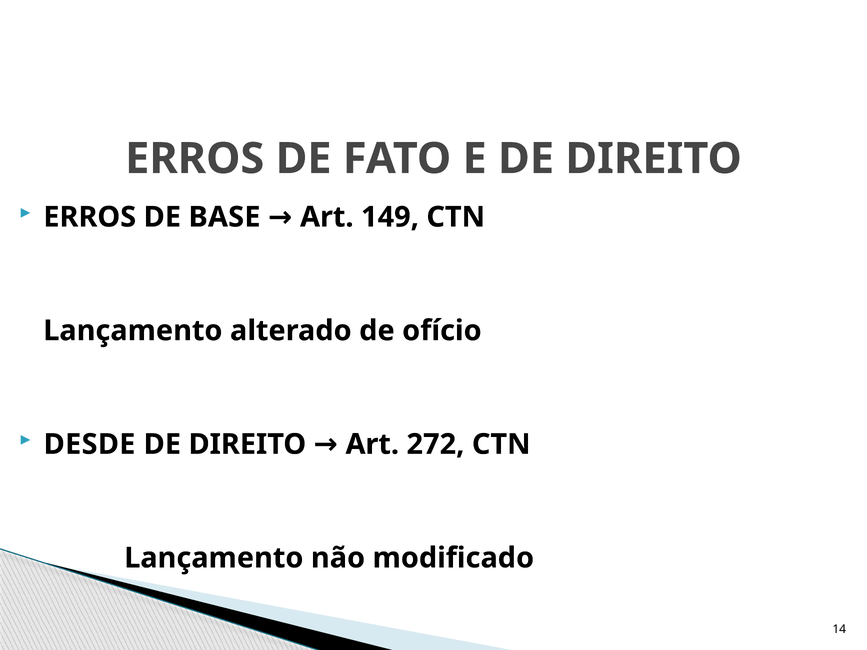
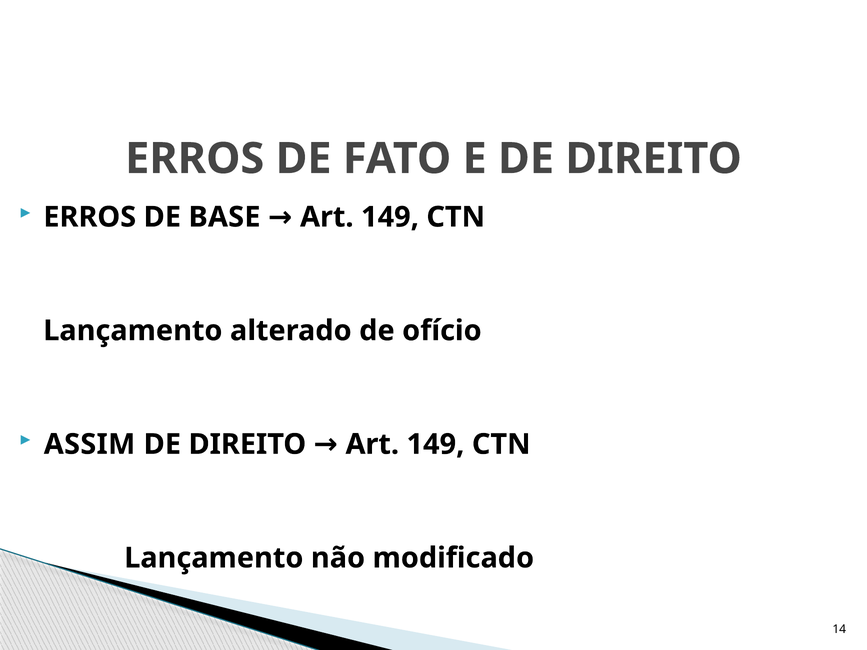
DESDE: DESDE -> ASSIM
DIREITO Art 272: 272 -> 149
